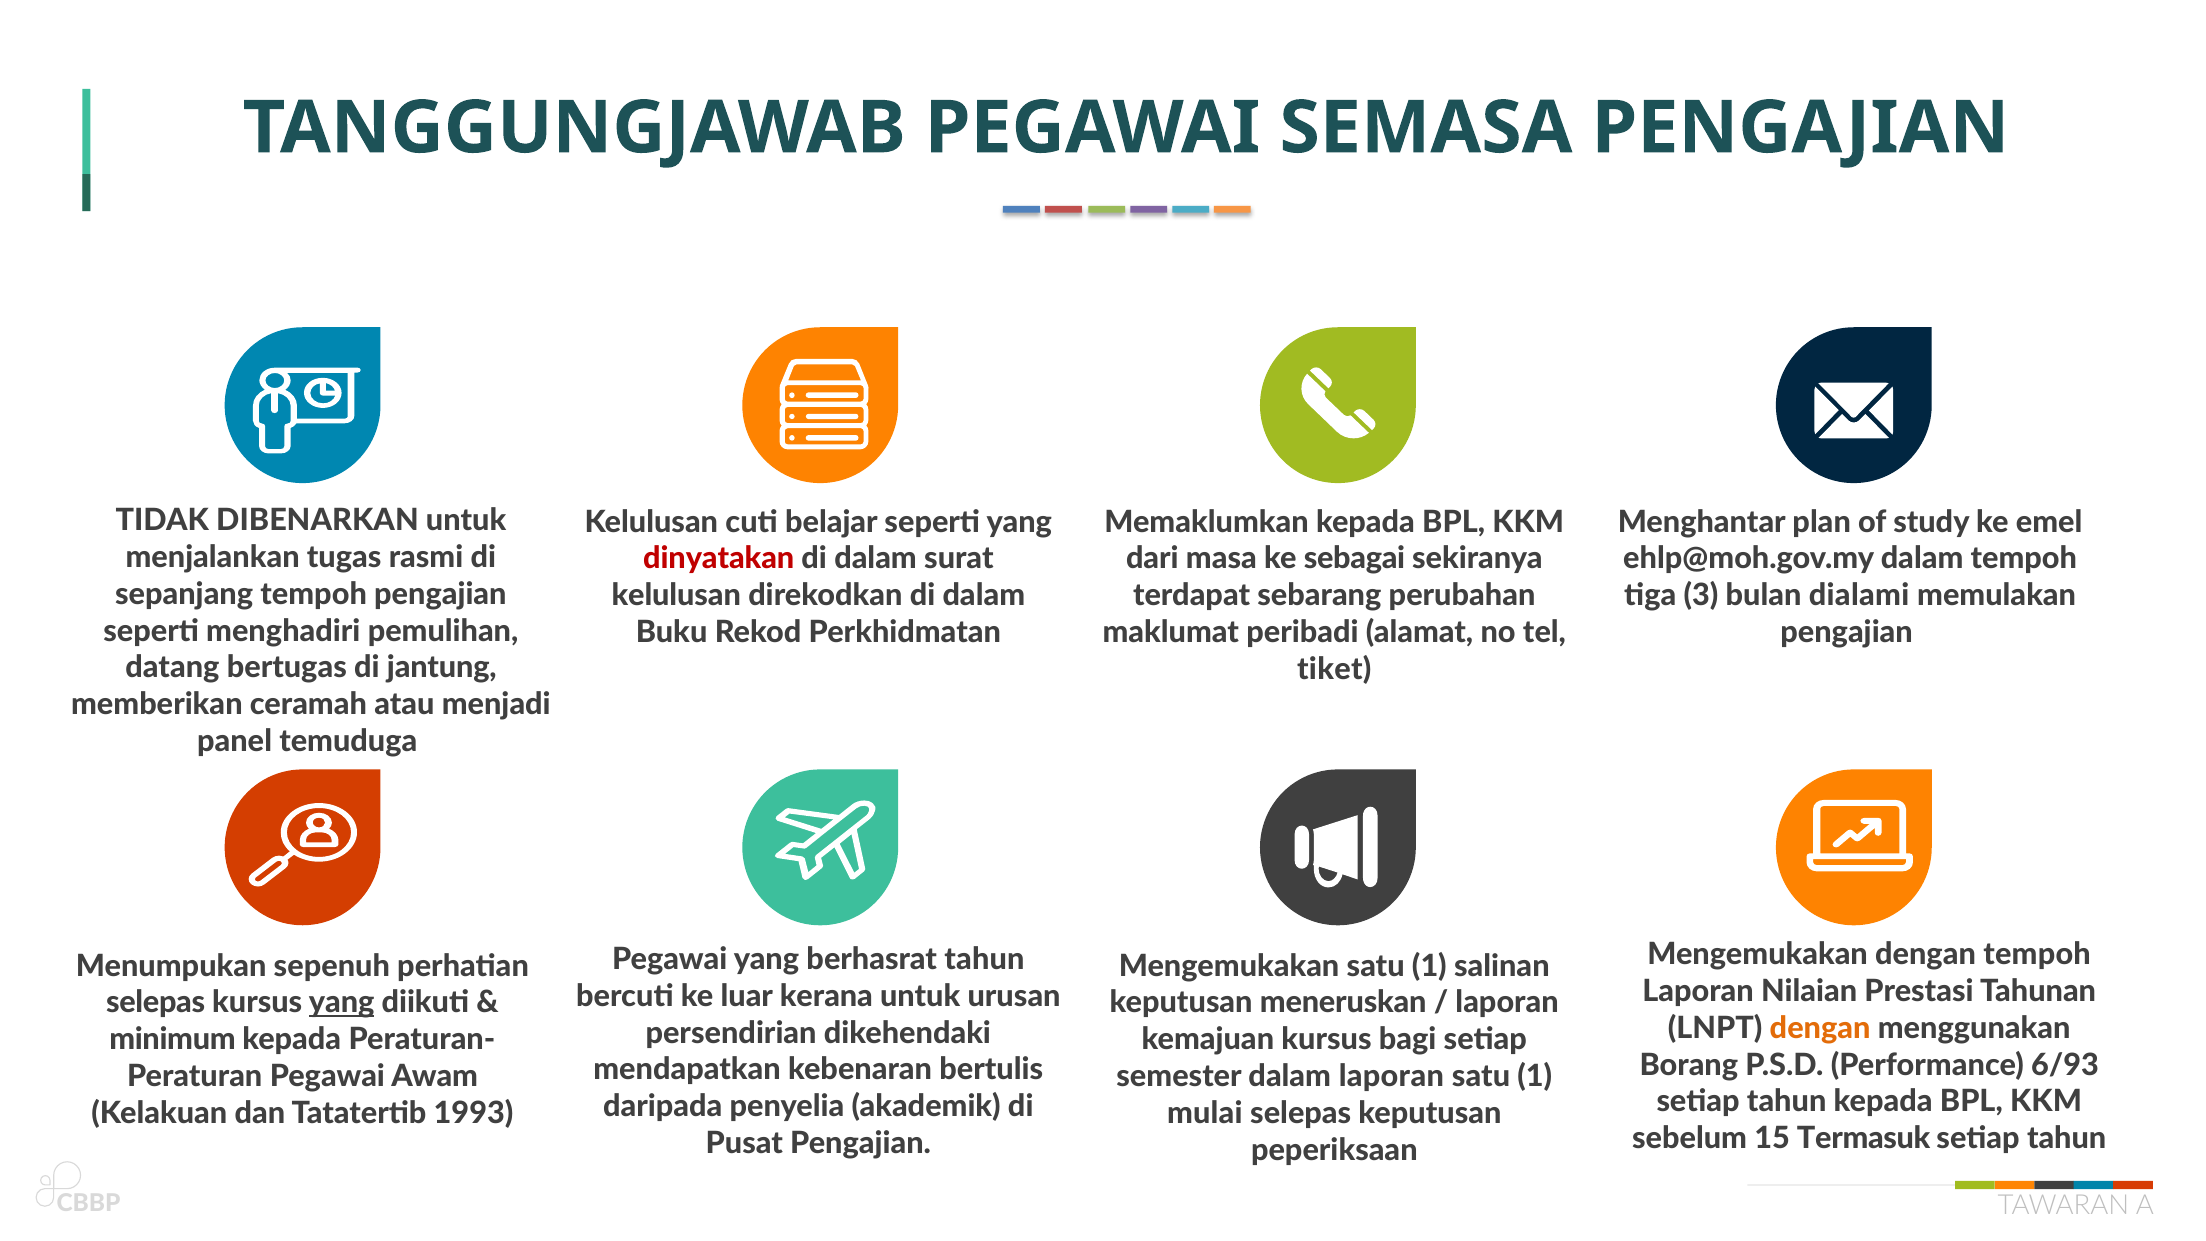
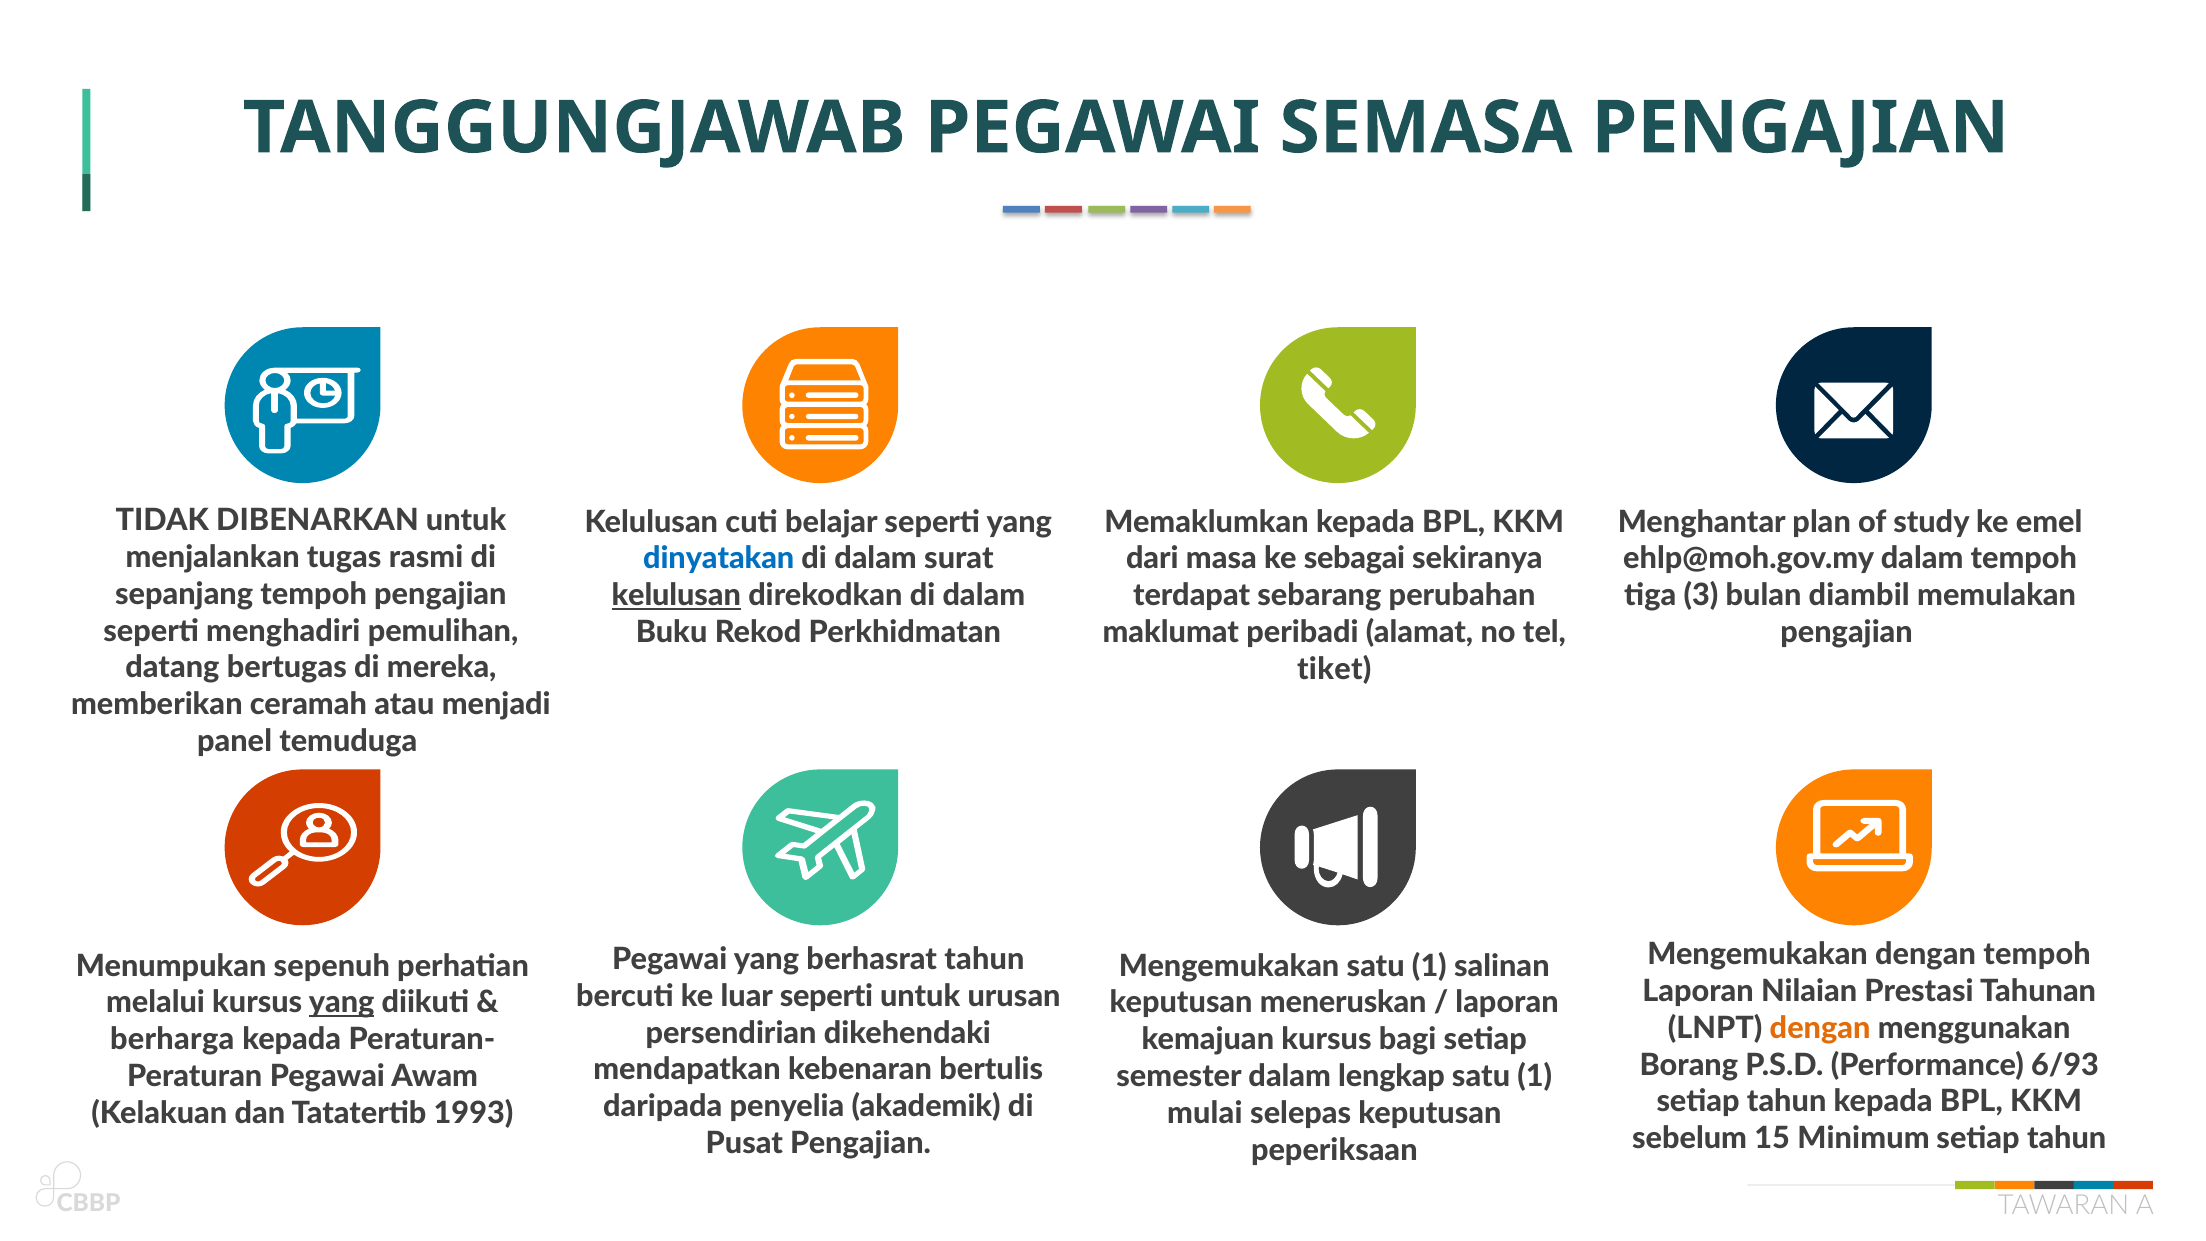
dinyatakan colour: red -> blue
kelulusan at (676, 595) underline: none -> present
dialami: dialami -> diambil
jantung: jantung -> mereka
luar kerana: kerana -> seperti
selepas at (156, 1003): selepas -> melalui
minimum: minimum -> berharga
dalam laporan: laporan -> lengkap
Termasuk: Termasuk -> Minimum
